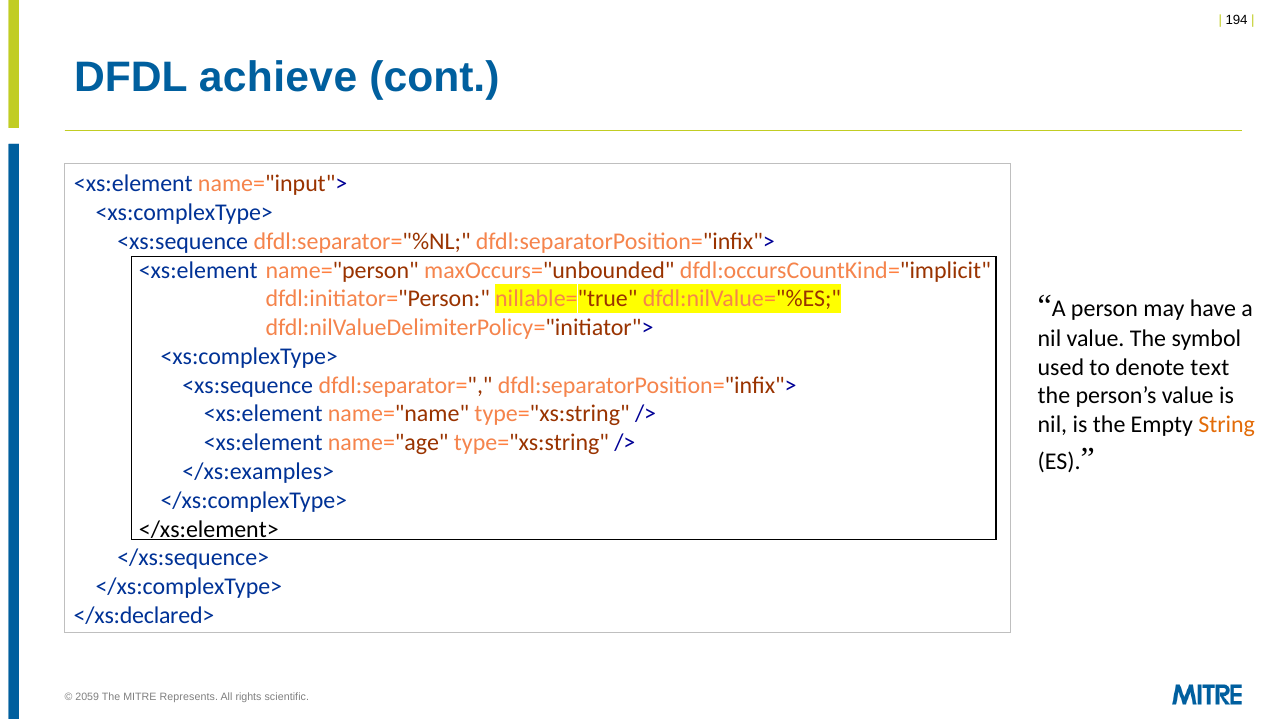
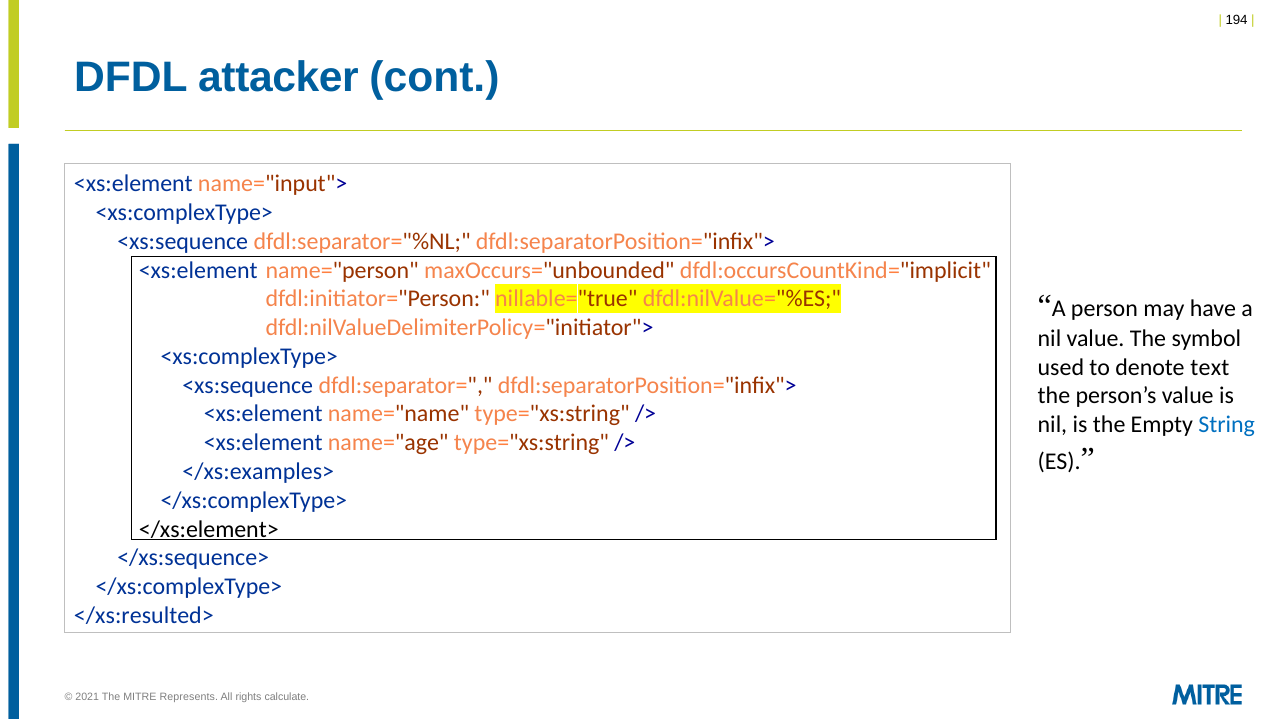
achieve: achieve -> attacker
String colour: orange -> blue
</xs:declared>: </xs:declared> -> </xs:resulted>
2059: 2059 -> 2021
scientific: scientific -> calculate
